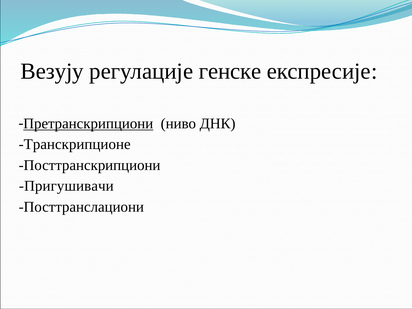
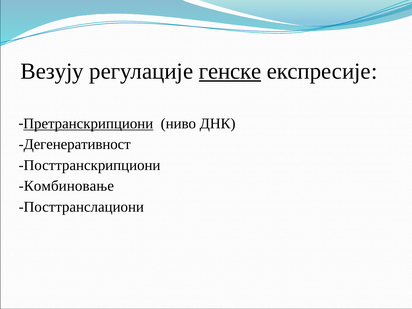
генске underline: none -> present
Транскрипционе: Транскрипционе -> Дегенеративност
Пригушивачи: Пригушивачи -> Комбиновање
